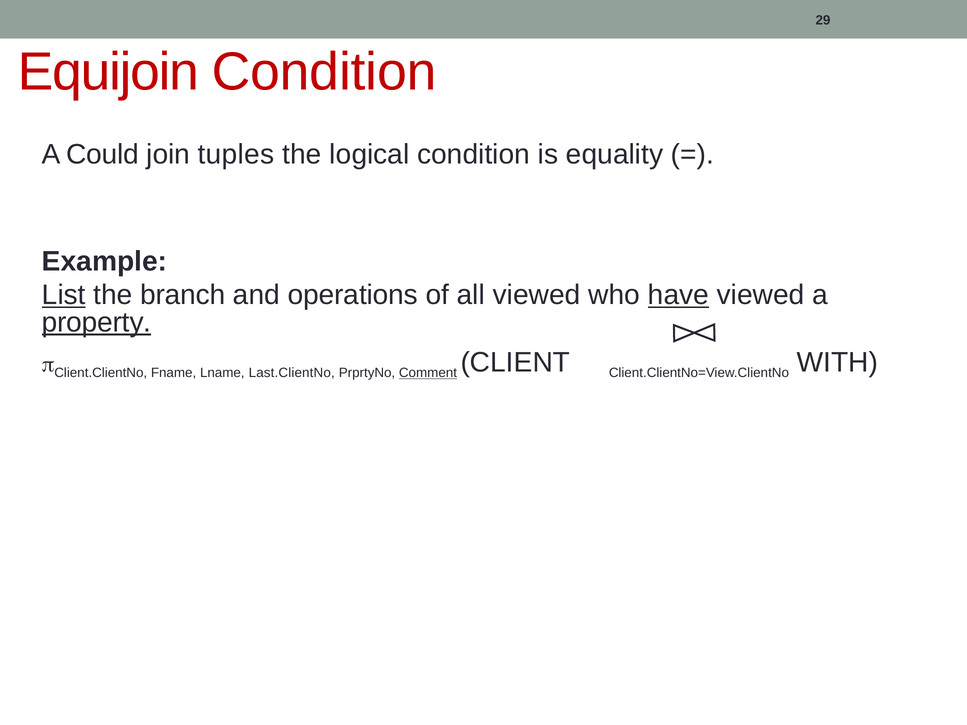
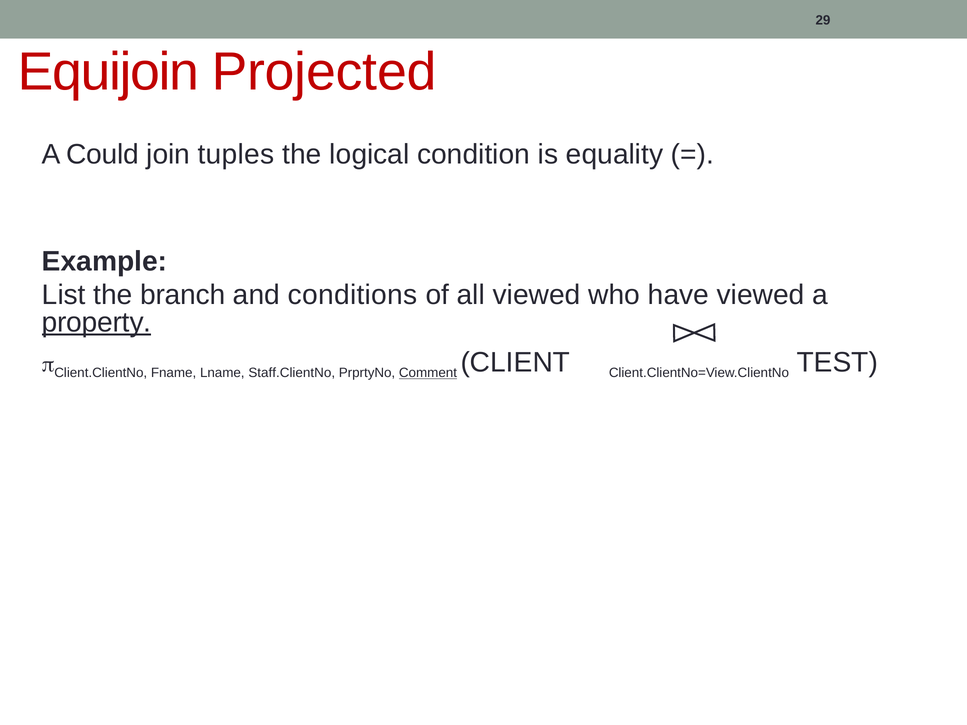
Equijoin Condition: Condition -> Projected
List underline: present -> none
operations: operations -> conditions
have underline: present -> none
Last.ClientNo: Last.ClientNo -> Staff.ClientNo
WITH: WITH -> TEST
